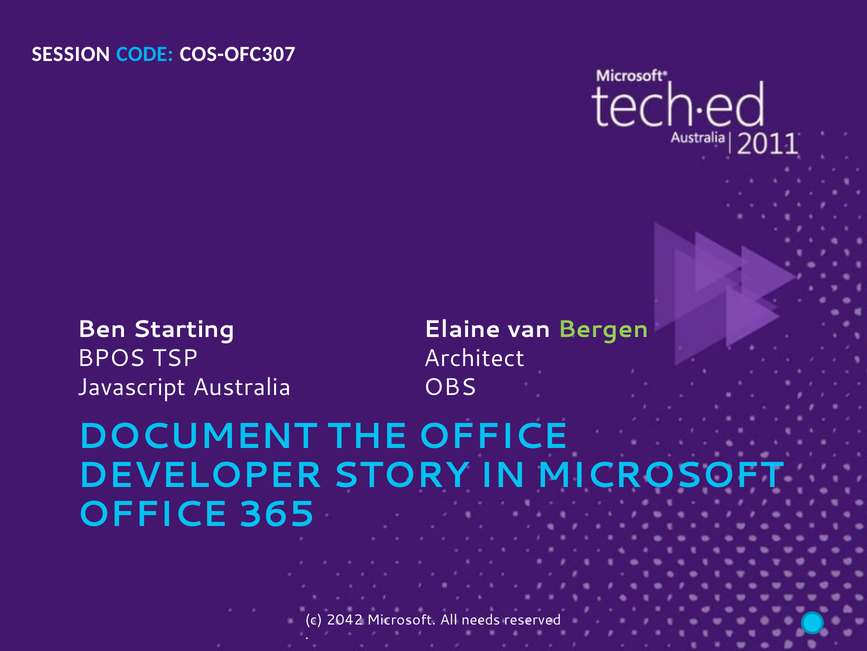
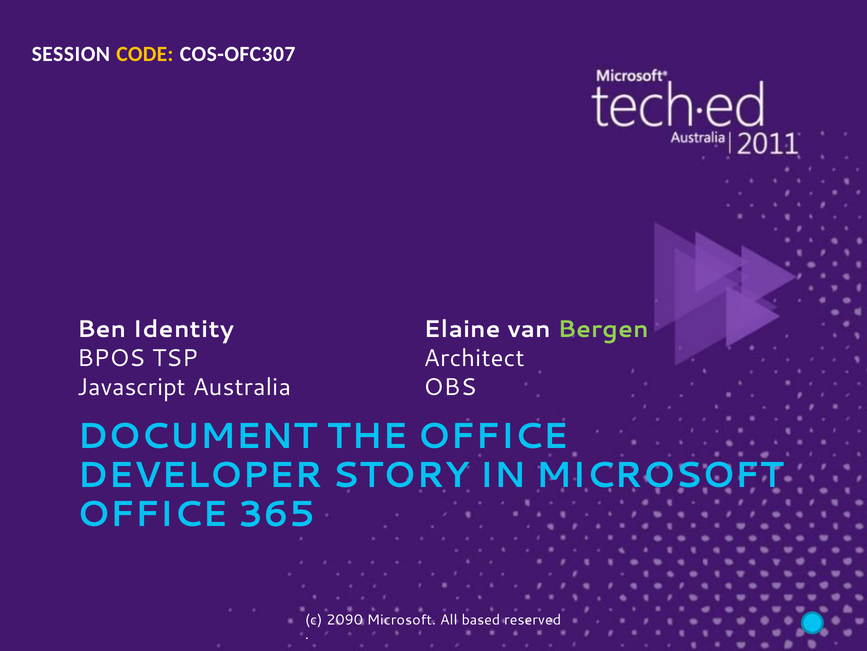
CODE colour: light blue -> yellow
Starting: Starting -> Identity
2042: 2042 -> 2090
needs: needs -> based
